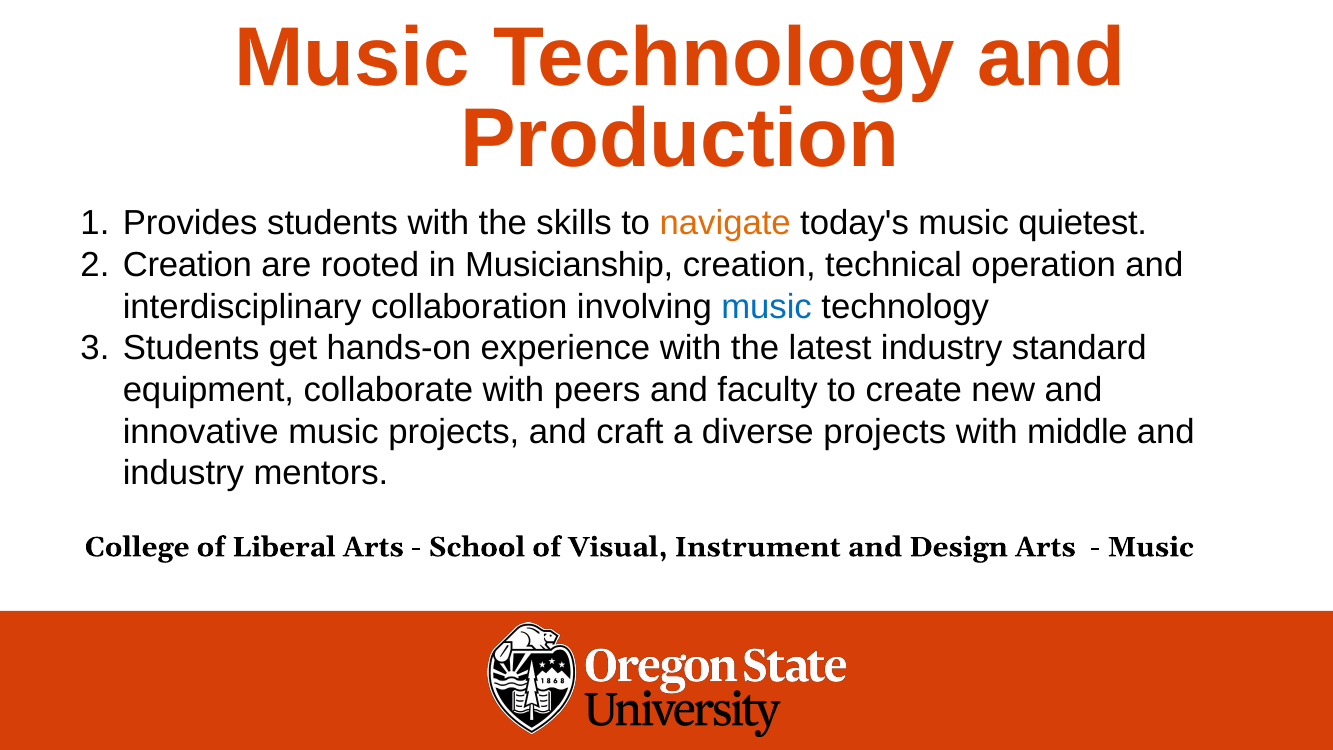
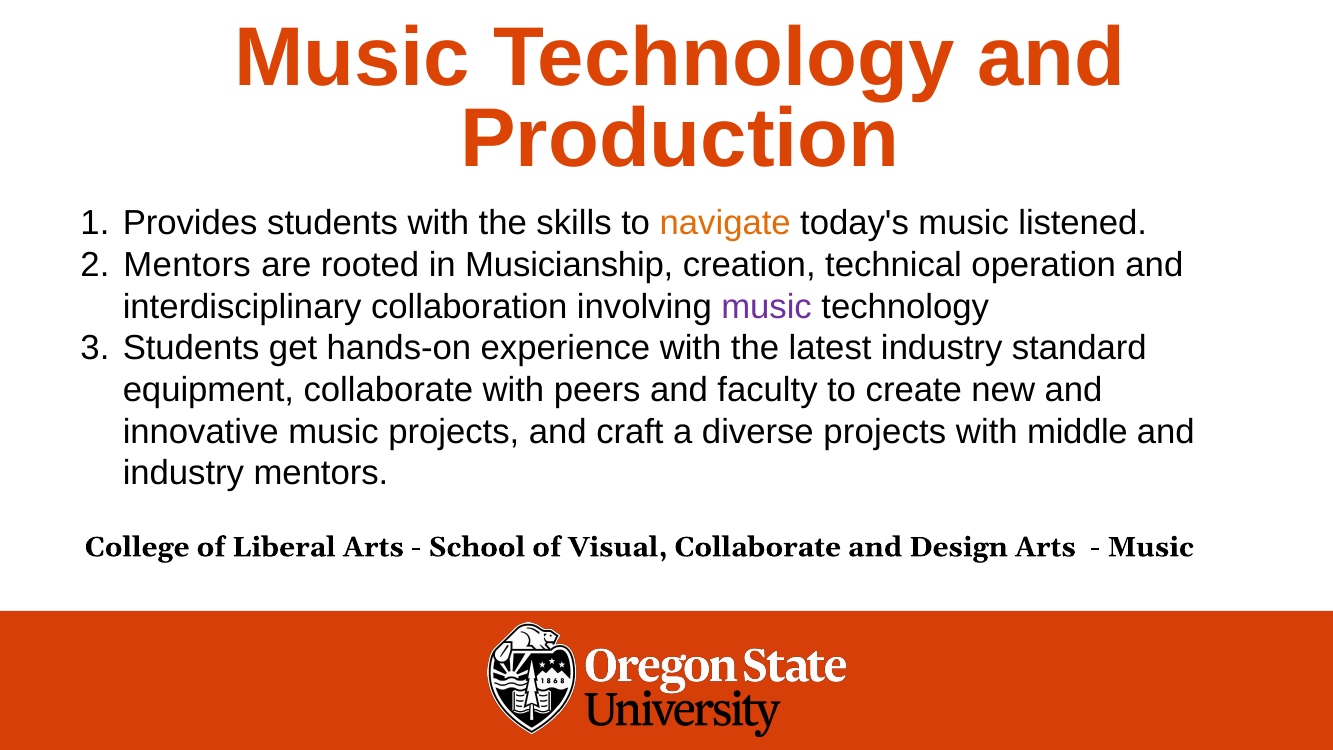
quietest: quietest -> listened
Creation at (187, 265): Creation -> Mentors
music at (767, 307) colour: blue -> purple
Visual Instrument: Instrument -> Collaborate
